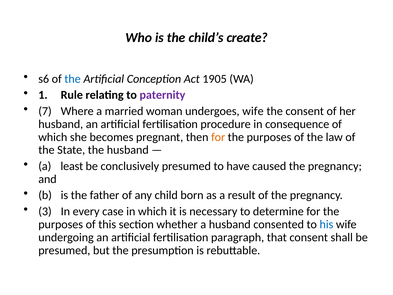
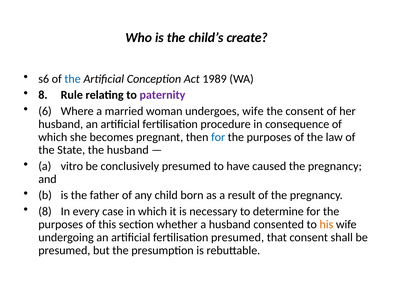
1905: 1905 -> 1989
1 at (43, 95): 1 -> 8
7: 7 -> 6
for at (218, 137) colour: orange -> blue
least: least -> vitro
3 at (45, 211): 3 -> 8
his colour: blue -> orange
fertilisation paragraph: paragraph -> presumed
